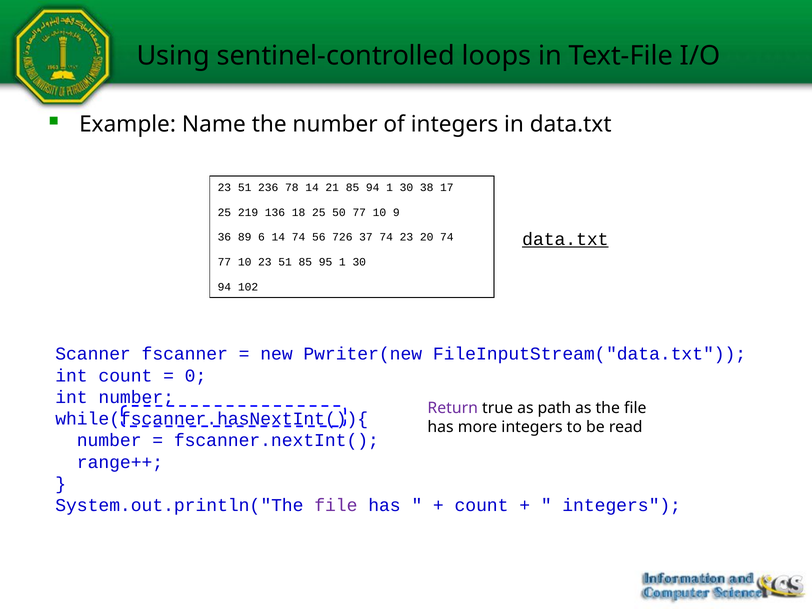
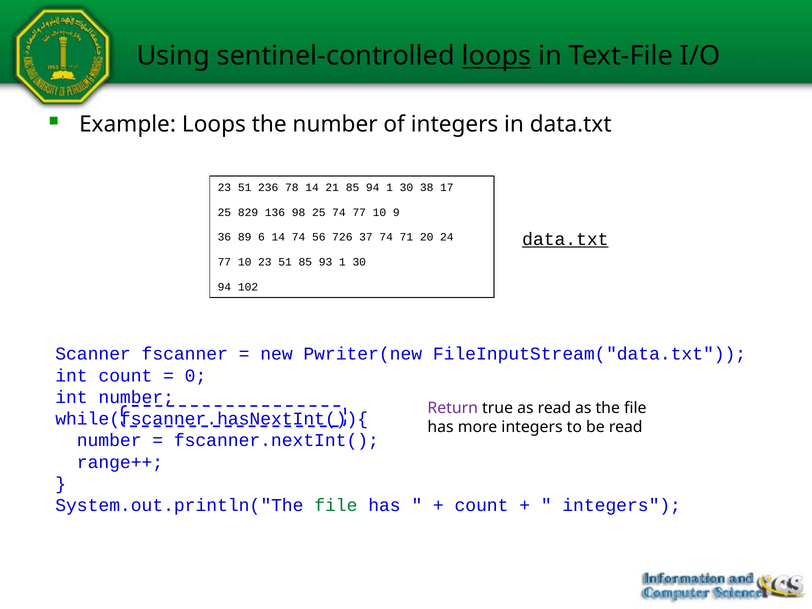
loops at (497, 56) underline: none -> present
Example Name: Name -> Loops
219: 219 -> 829
18: 18 -> 98
25 50: 50 -> 74
74 23: 23 -> 71
20 74: 74 -> 24
95: 95 -> 93
as path: path -> read
file at (336, 505) colour: purple -> green
